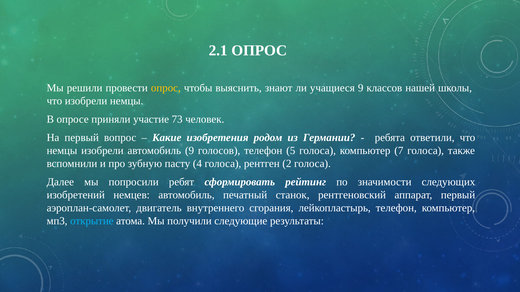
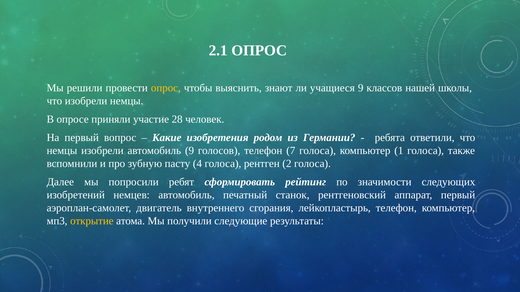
73: 73 -> 28
5: 5 -> 7
7: 7 -> 1
открытие colour: light blue -> yellow
